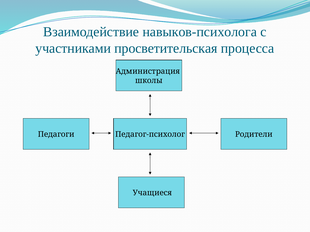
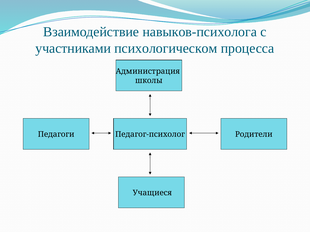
просветительская: просветительская -> психологическом
